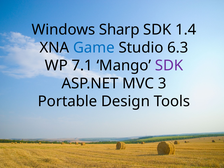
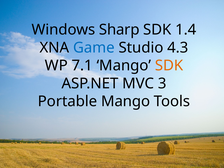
6.3: 6.3 -> 4.3
SDK at (169, 66) colour: purple -> orange
Portable Design: Design -> Mango
